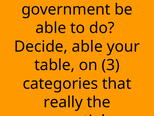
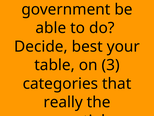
Decide able: able -> best
